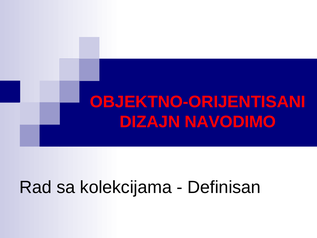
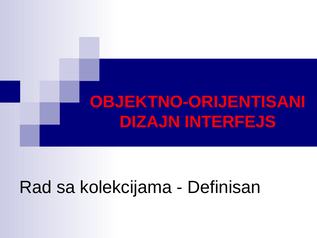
NAVODIMO: NAVODIMO -> INTERFEJS
